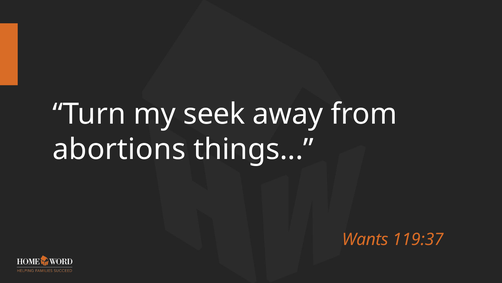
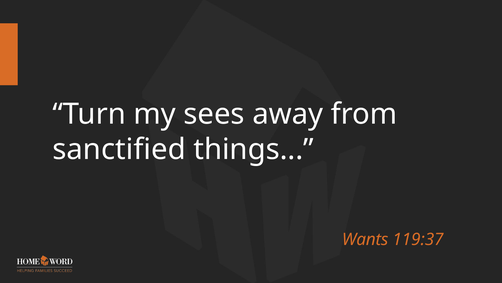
seek: seek -> sees
abortions: abortions -> sanctified
